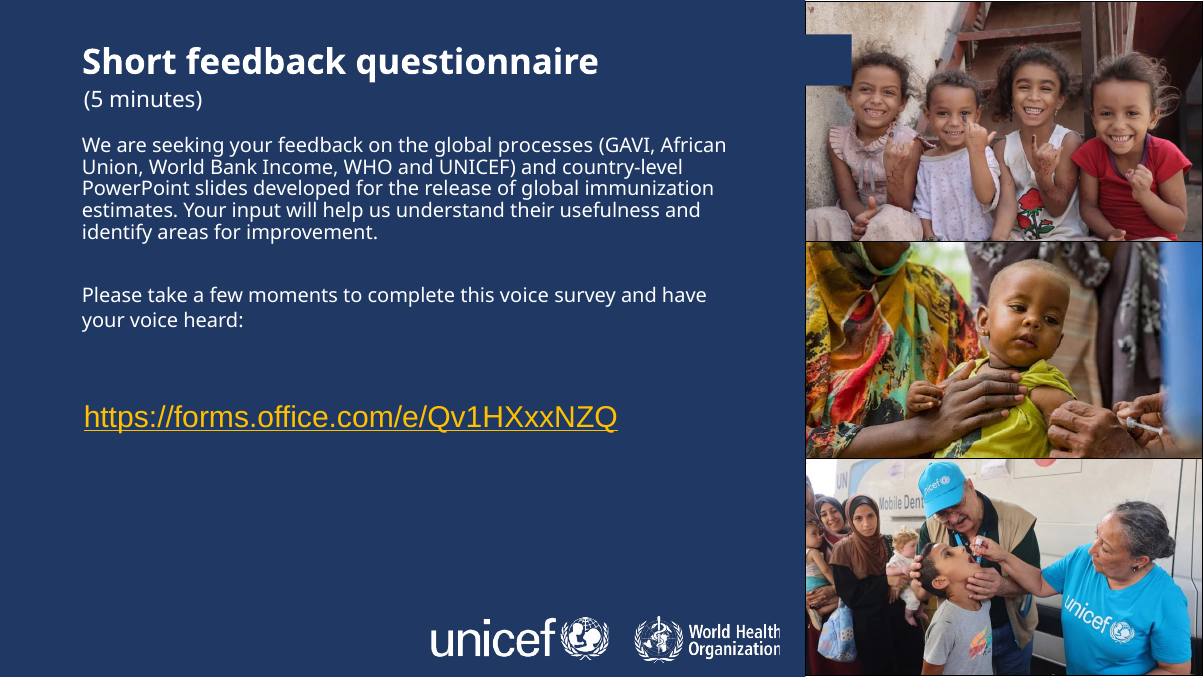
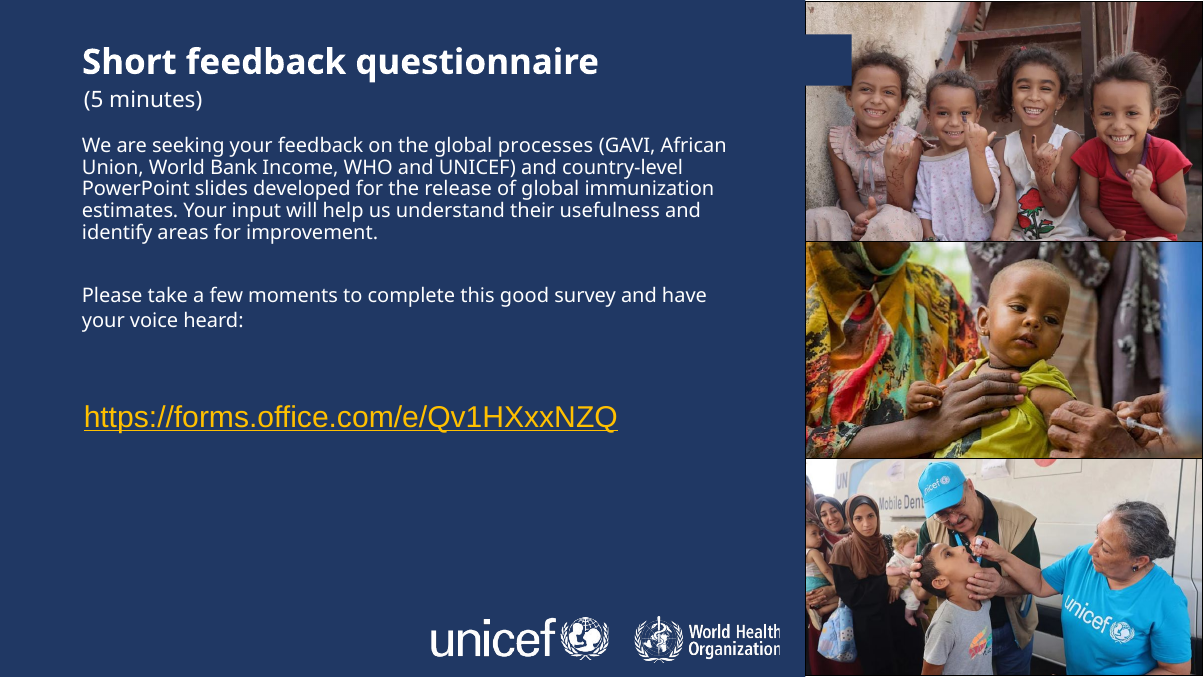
this voice: voice -> good
